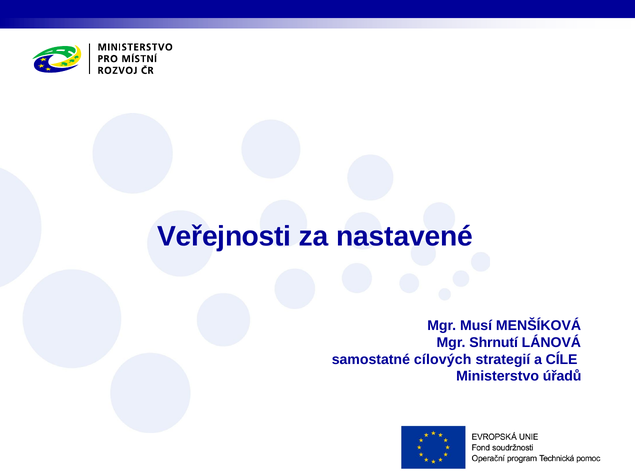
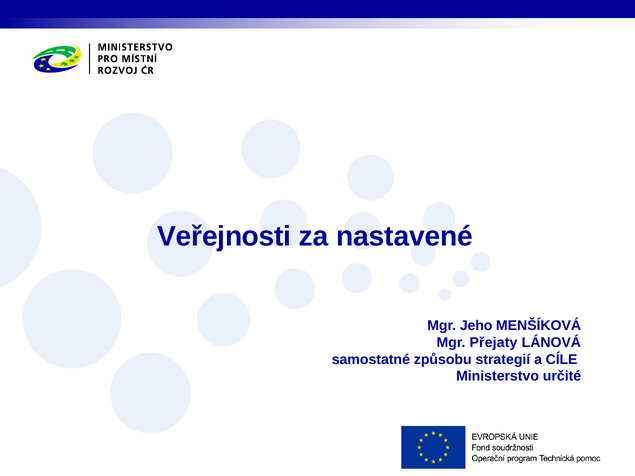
Musí: Musí -> Jeho
Shrnutí: Shrnutí -> Přejaty
cílových: cílových -> způsobu
úřadů: úřadů -> určité
